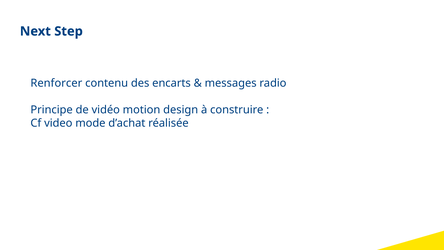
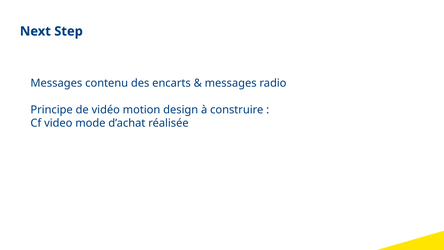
Renforcer at (56, 83): Renforcer -> Messages
